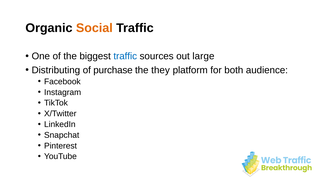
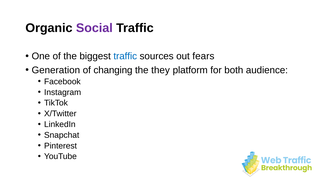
Social colour: orange -> purple
large: large -> fears
Distributing: Distributing -> Generation
purchase: purchase -> changing
